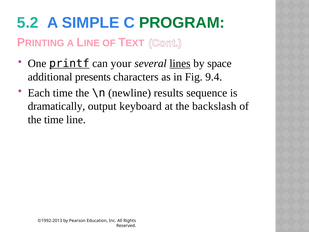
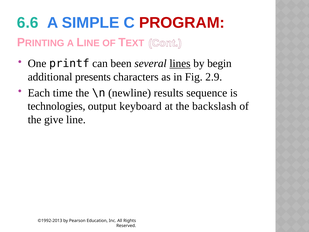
5.2: 5.2 -> 6.6
PROGRAM colour: green -> red
printf underline: present -> none
your: your -> been
space: space -> begin
9.4: 9.4 -> 2.9
dramatically: dramatically -> technologies
the time: time -> give
